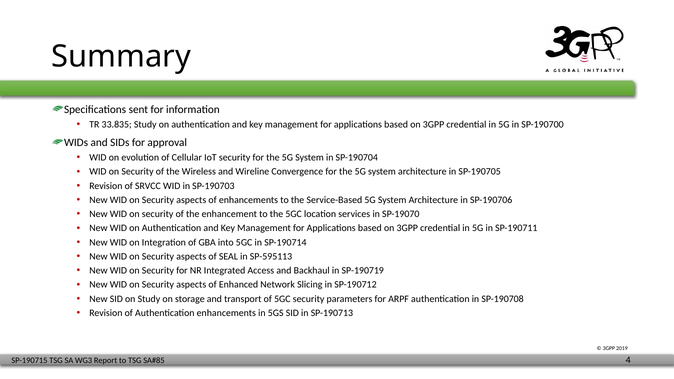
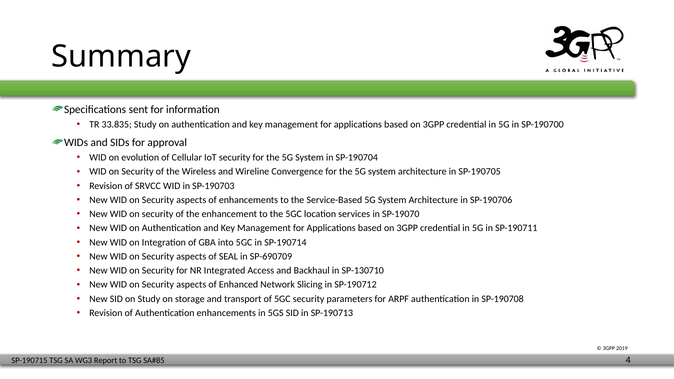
SP-595113: SP-595113 -> SP-690709
SP-190719: SP-190719 -> SP-130710
